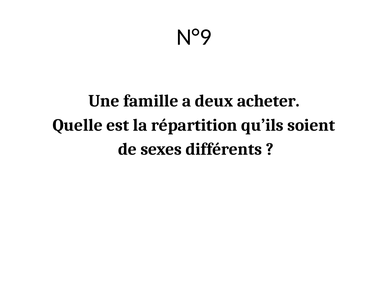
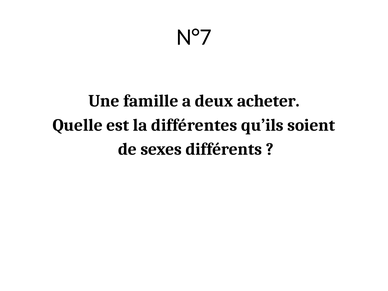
N°9: N°9 -> N°7
répartition: répartition -> différentes
